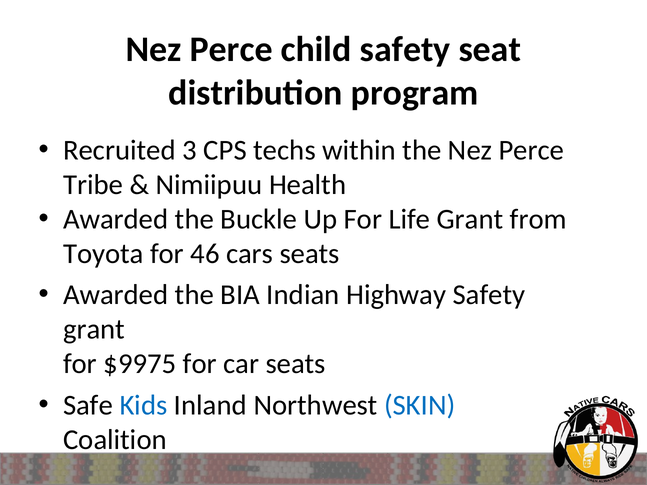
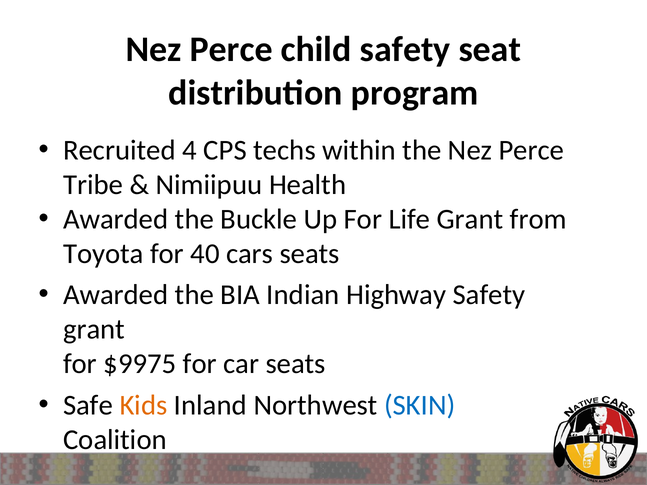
3: 3 -> 4
46: 46 -> 40
Kids colour: blue -> orange
